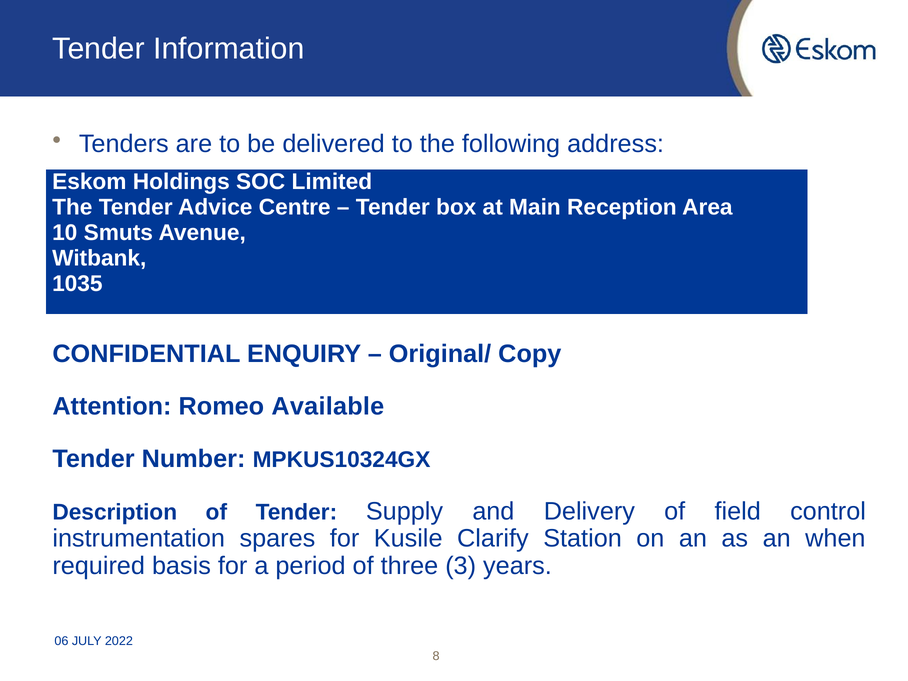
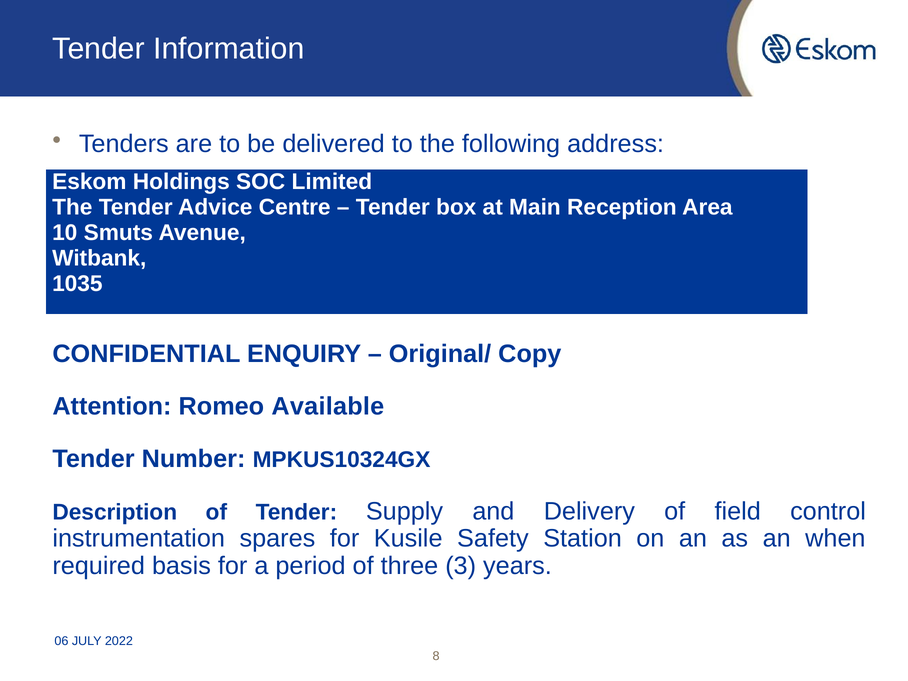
Clarify: Clarify -> Safety
